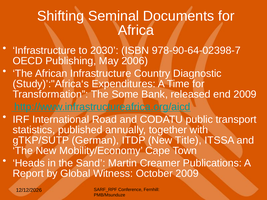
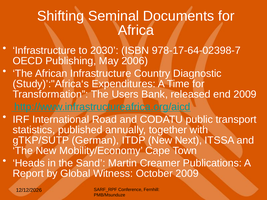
978-90-64-02398-7: 978-90-64-02398-7 -> 978-17-64-02398-7
Some: Some -> Users
Title: Title -> Next
